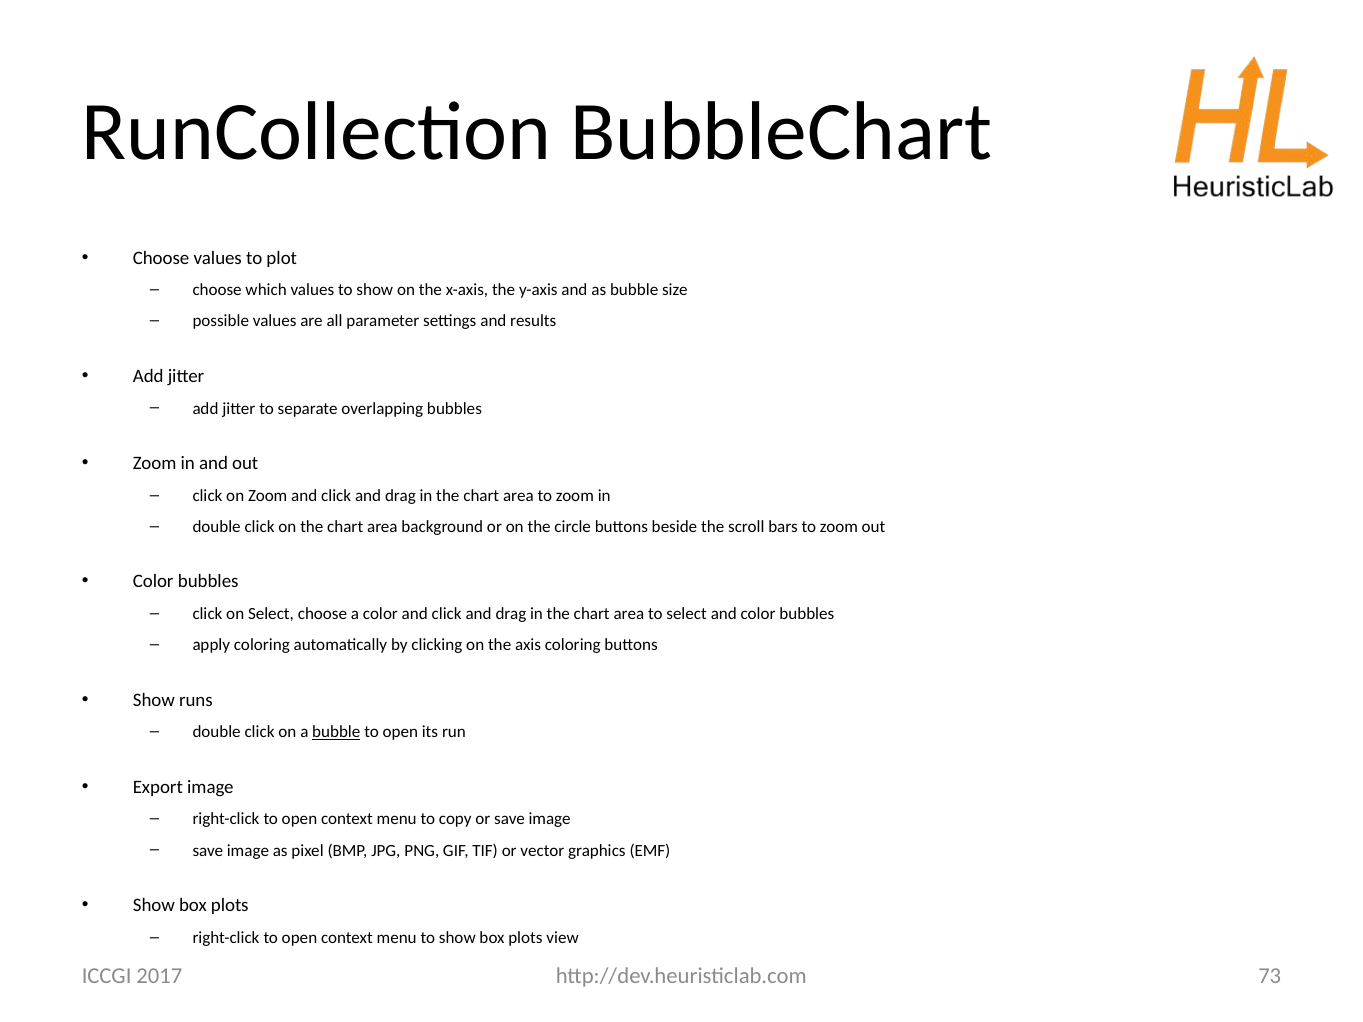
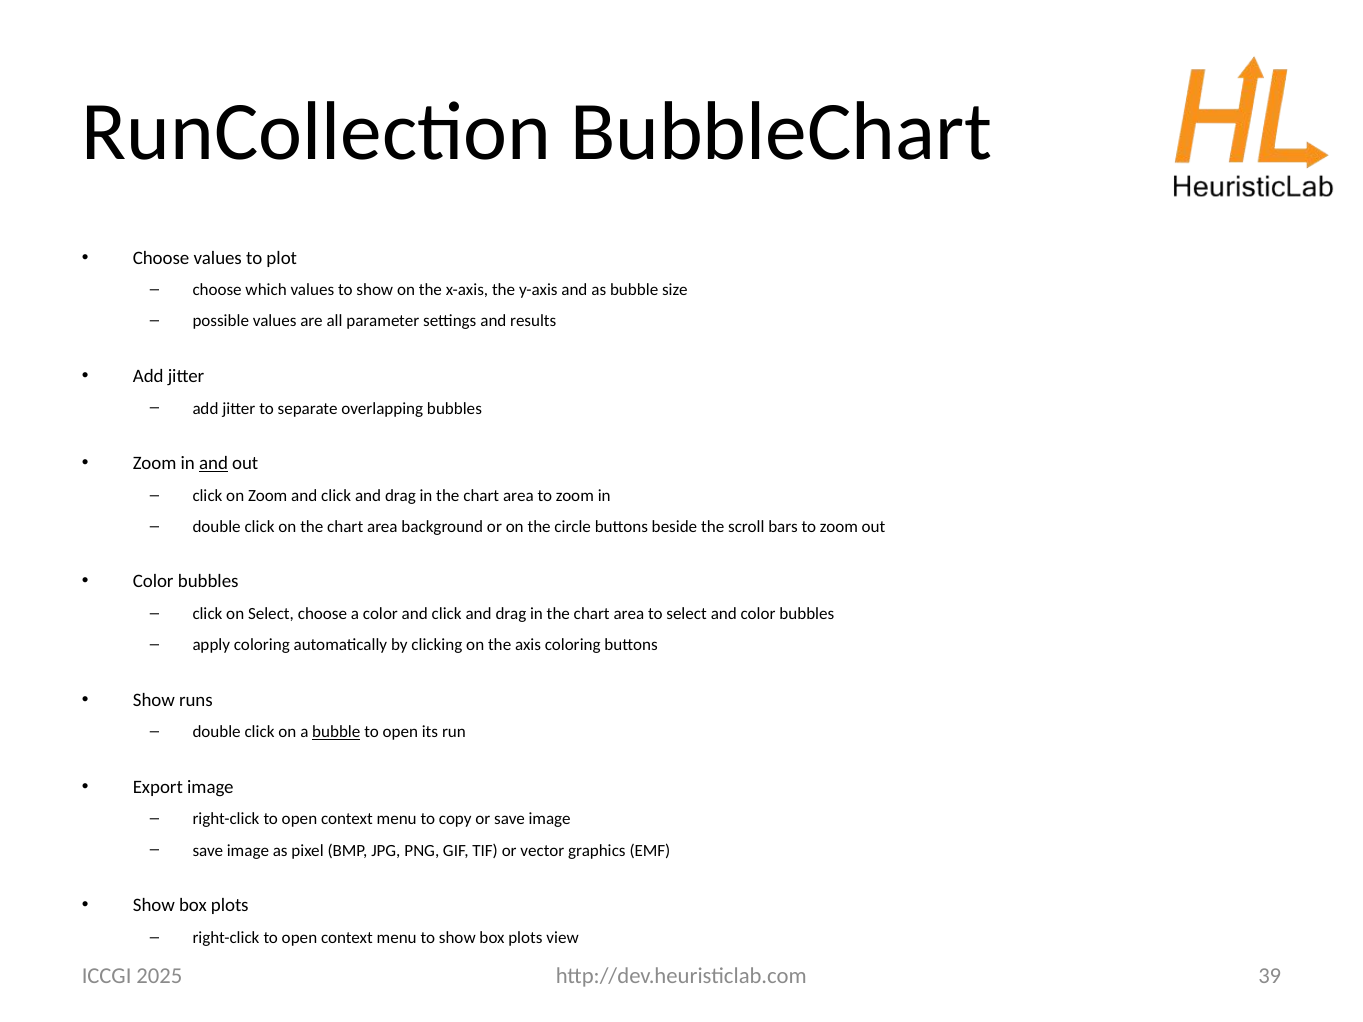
and at (214, 464) underline: none -> present
73: 73 -> 39
2017: 2017 -> 2025
